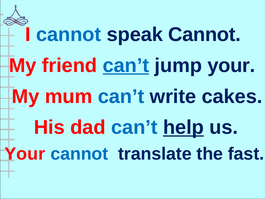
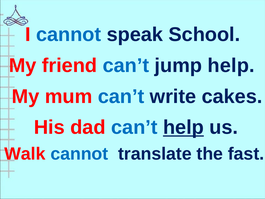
speak Cannot: Cannot -> School
can’t at (126, 65) underline: present -> none
jump your: your -> help
Your at (25, 154): Your -> Walk
